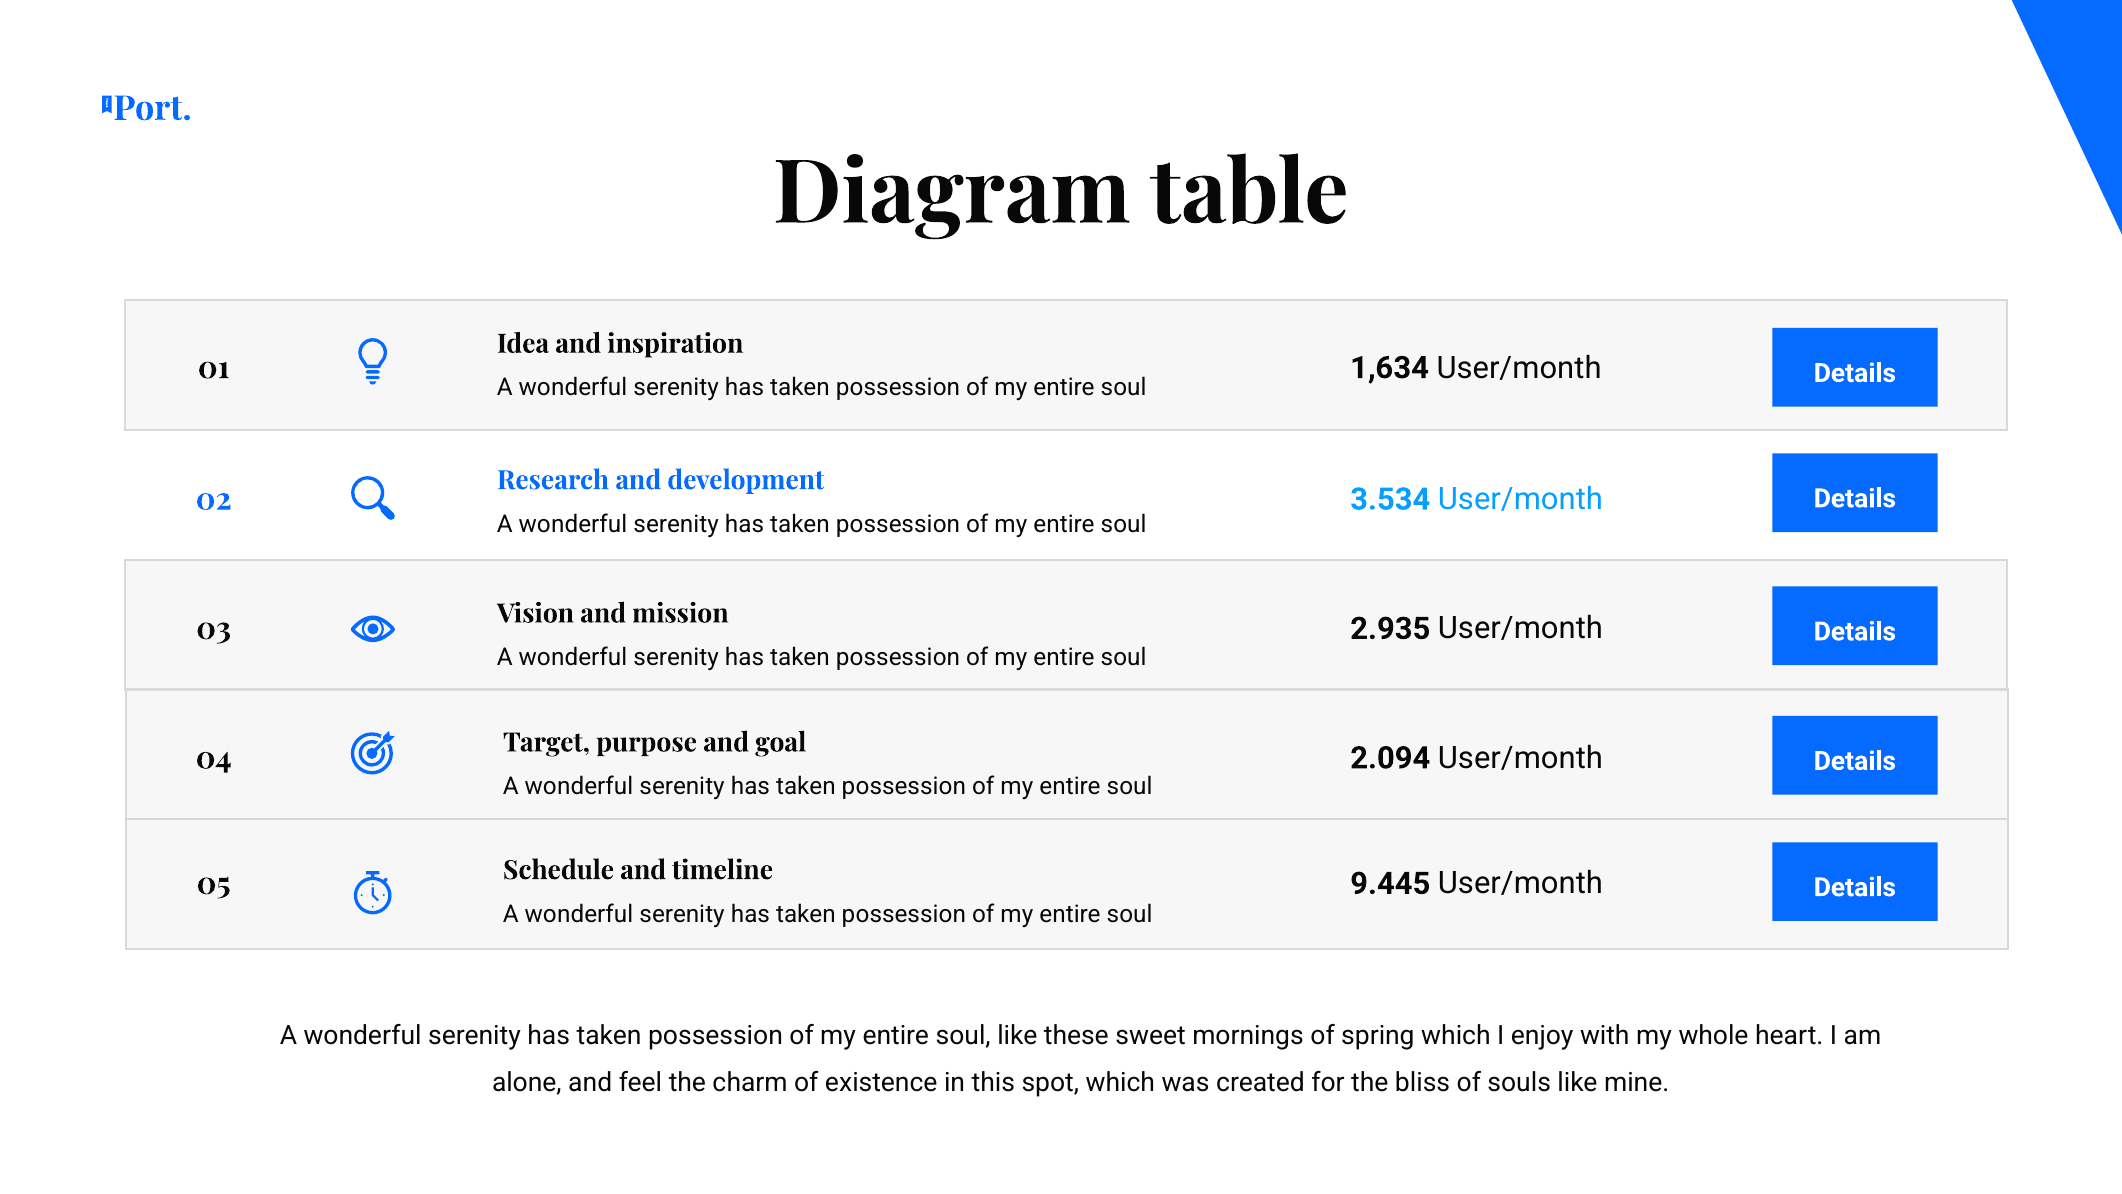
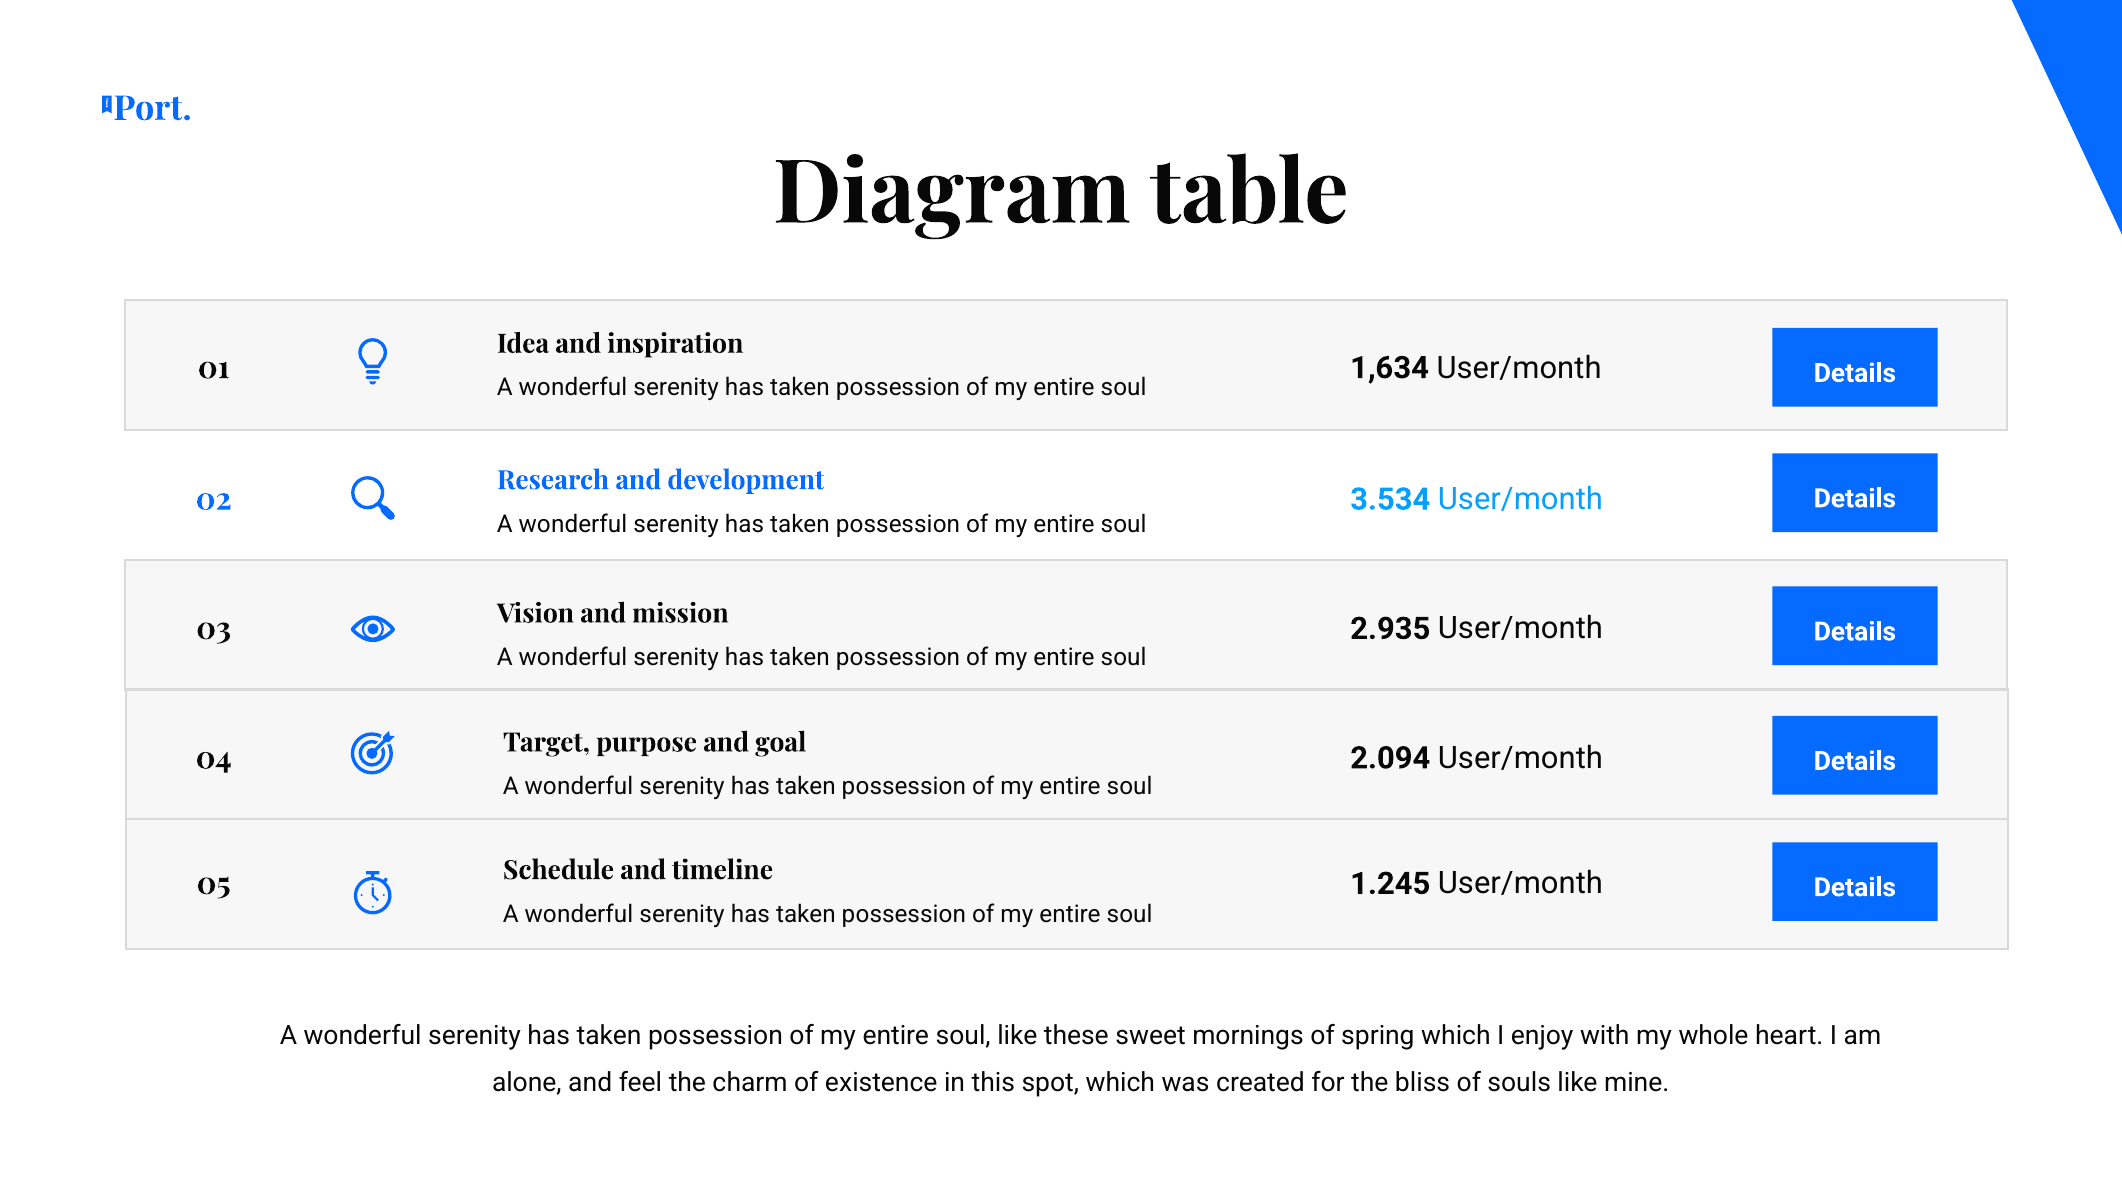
9.445: 9.445 -> 1.245
